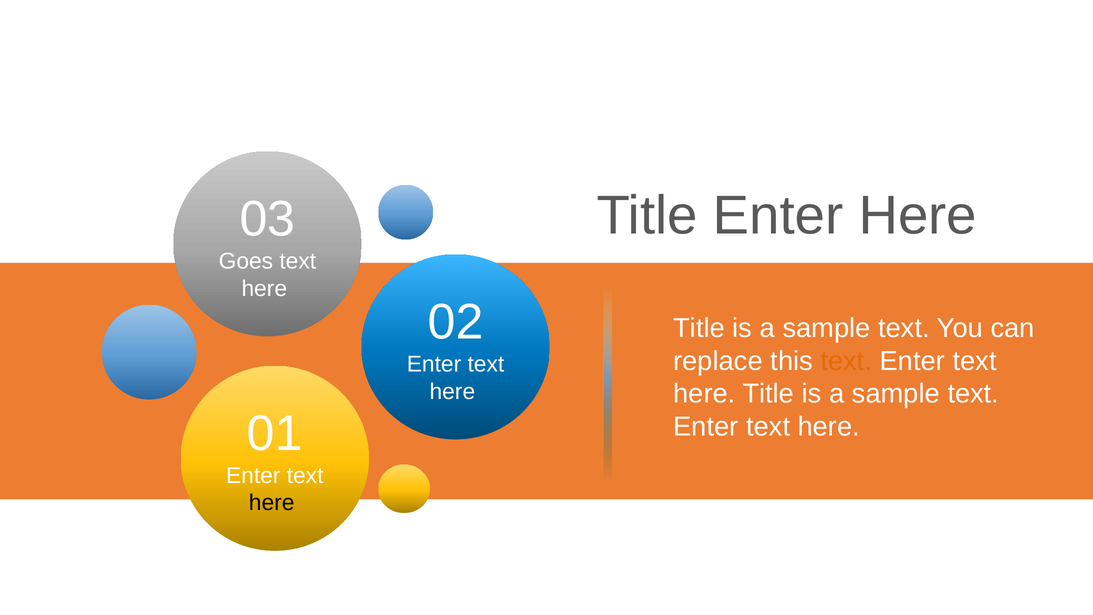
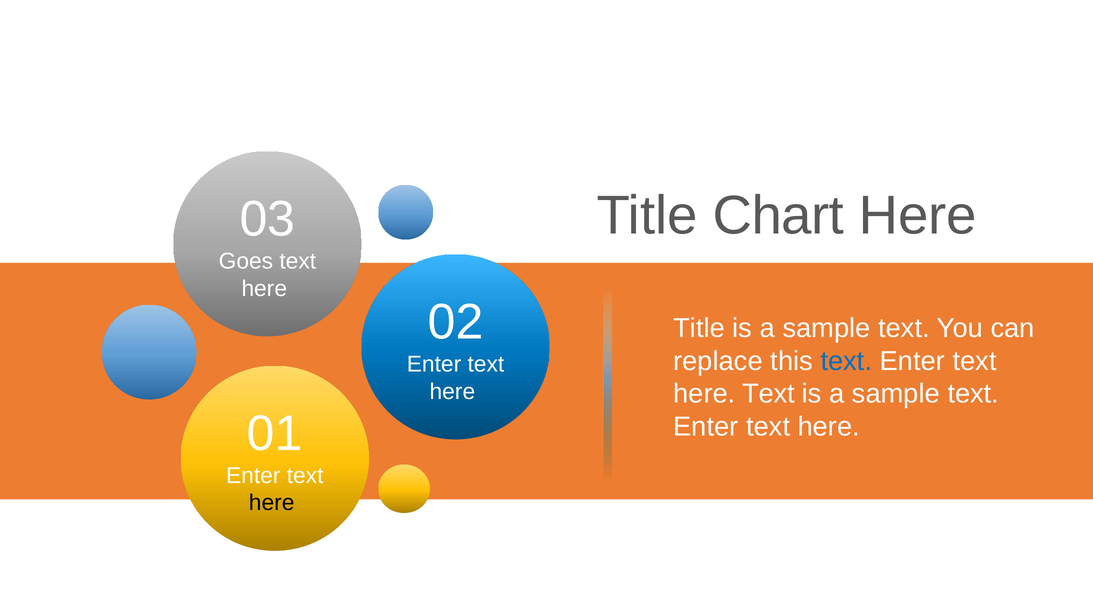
Title Enter: Enter -> Chart
text at (846, 361) colour: orange -> blue
Title at (768, 394): Title -> Text
